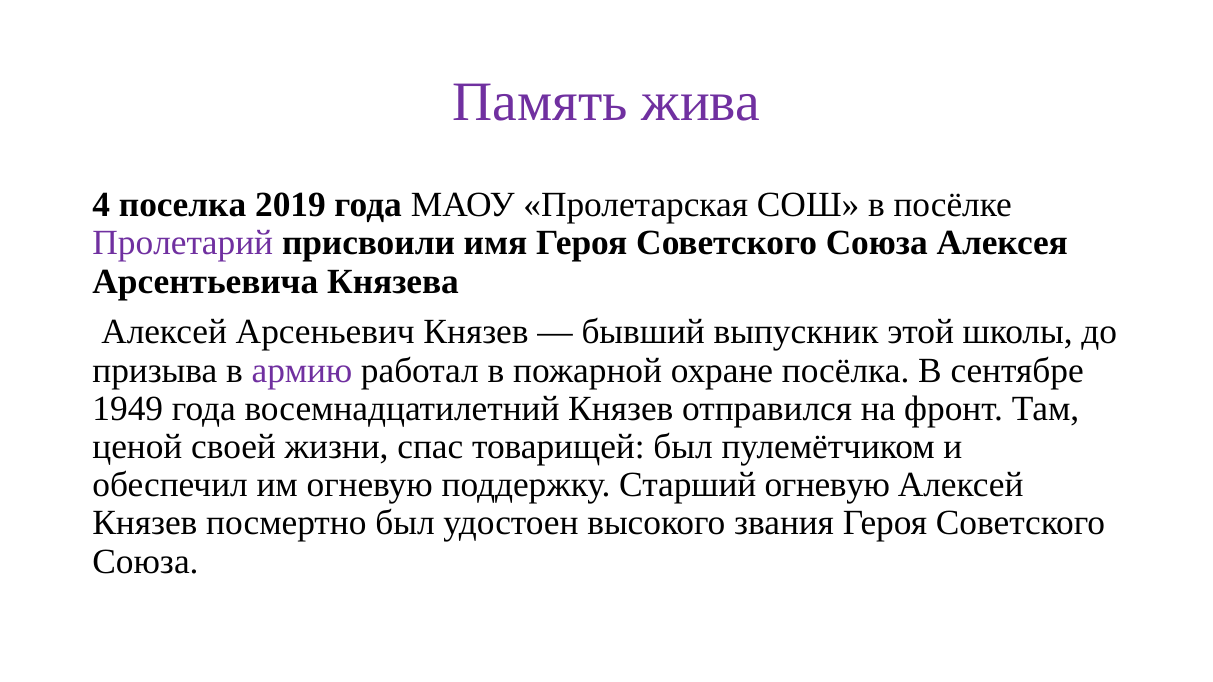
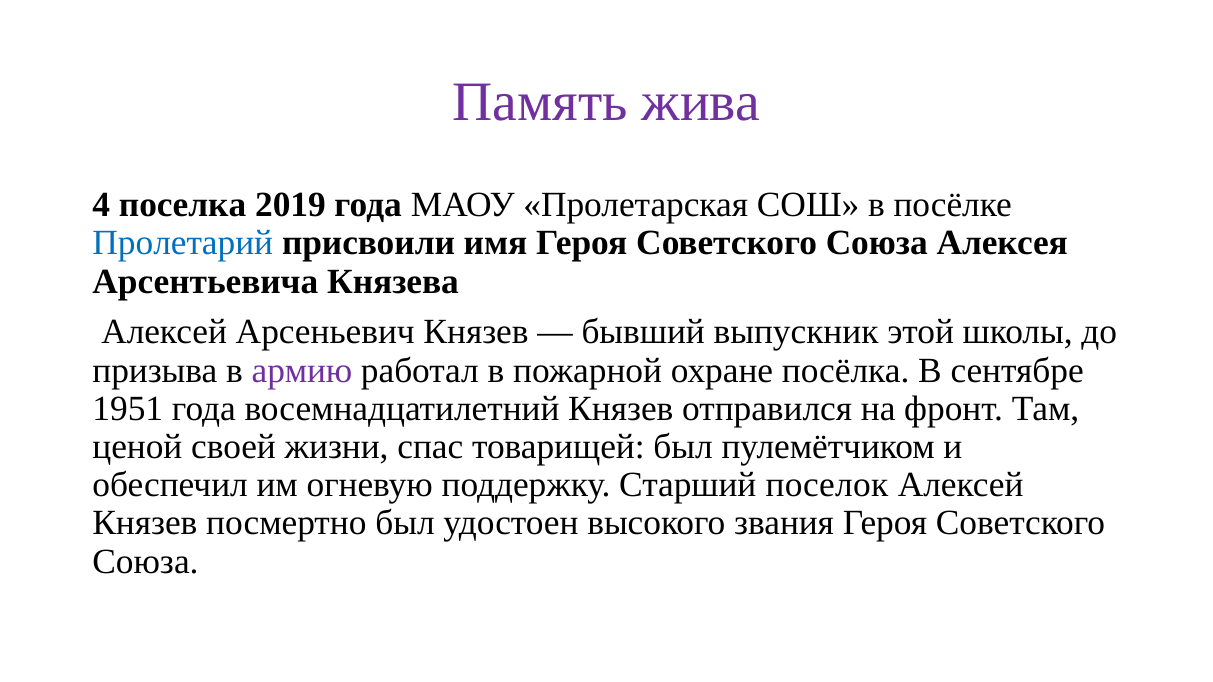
Пролетарий colour: purple -> blue
1949: 1949 -> 1951
Старший огневую: огневую -> поселок
